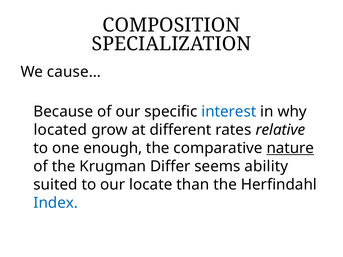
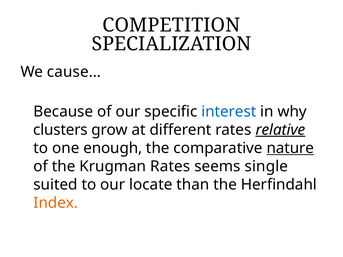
COMPOSITION: COMPOSITION -> COMPETITION
located: located -> clusters
relative underline: none -> present
Krugman Differ: Differ -> Rates
ability: ability -> single
Index colour: blue -> orange
